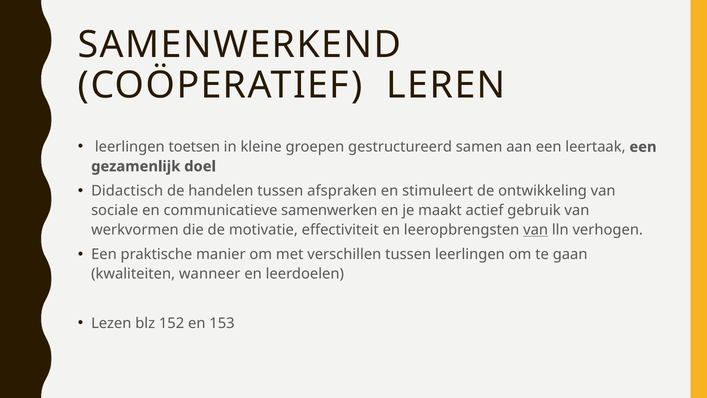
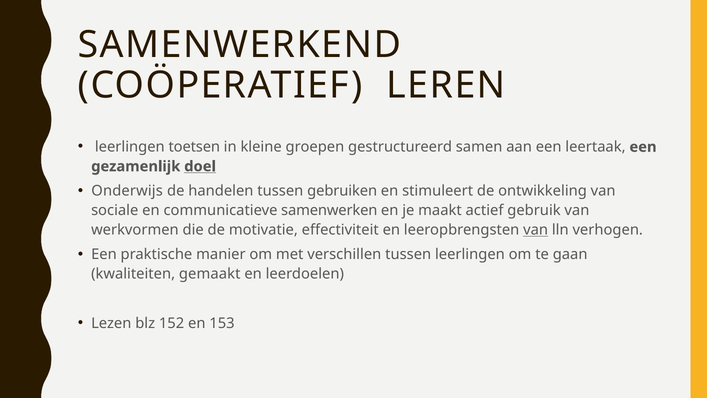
doel underline: none -> present
Didactisch: Didactisch -> Onderwijs
afspraken: afspraken -> gebruiken
wanneer: wanneer -> gemaakt
